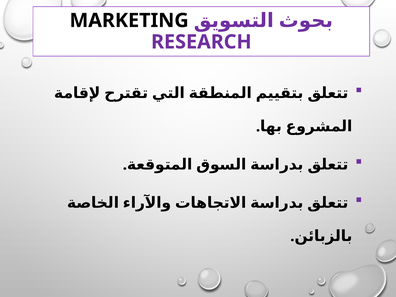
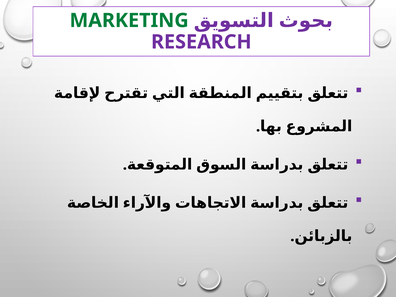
MARKETING colour: black -> green
